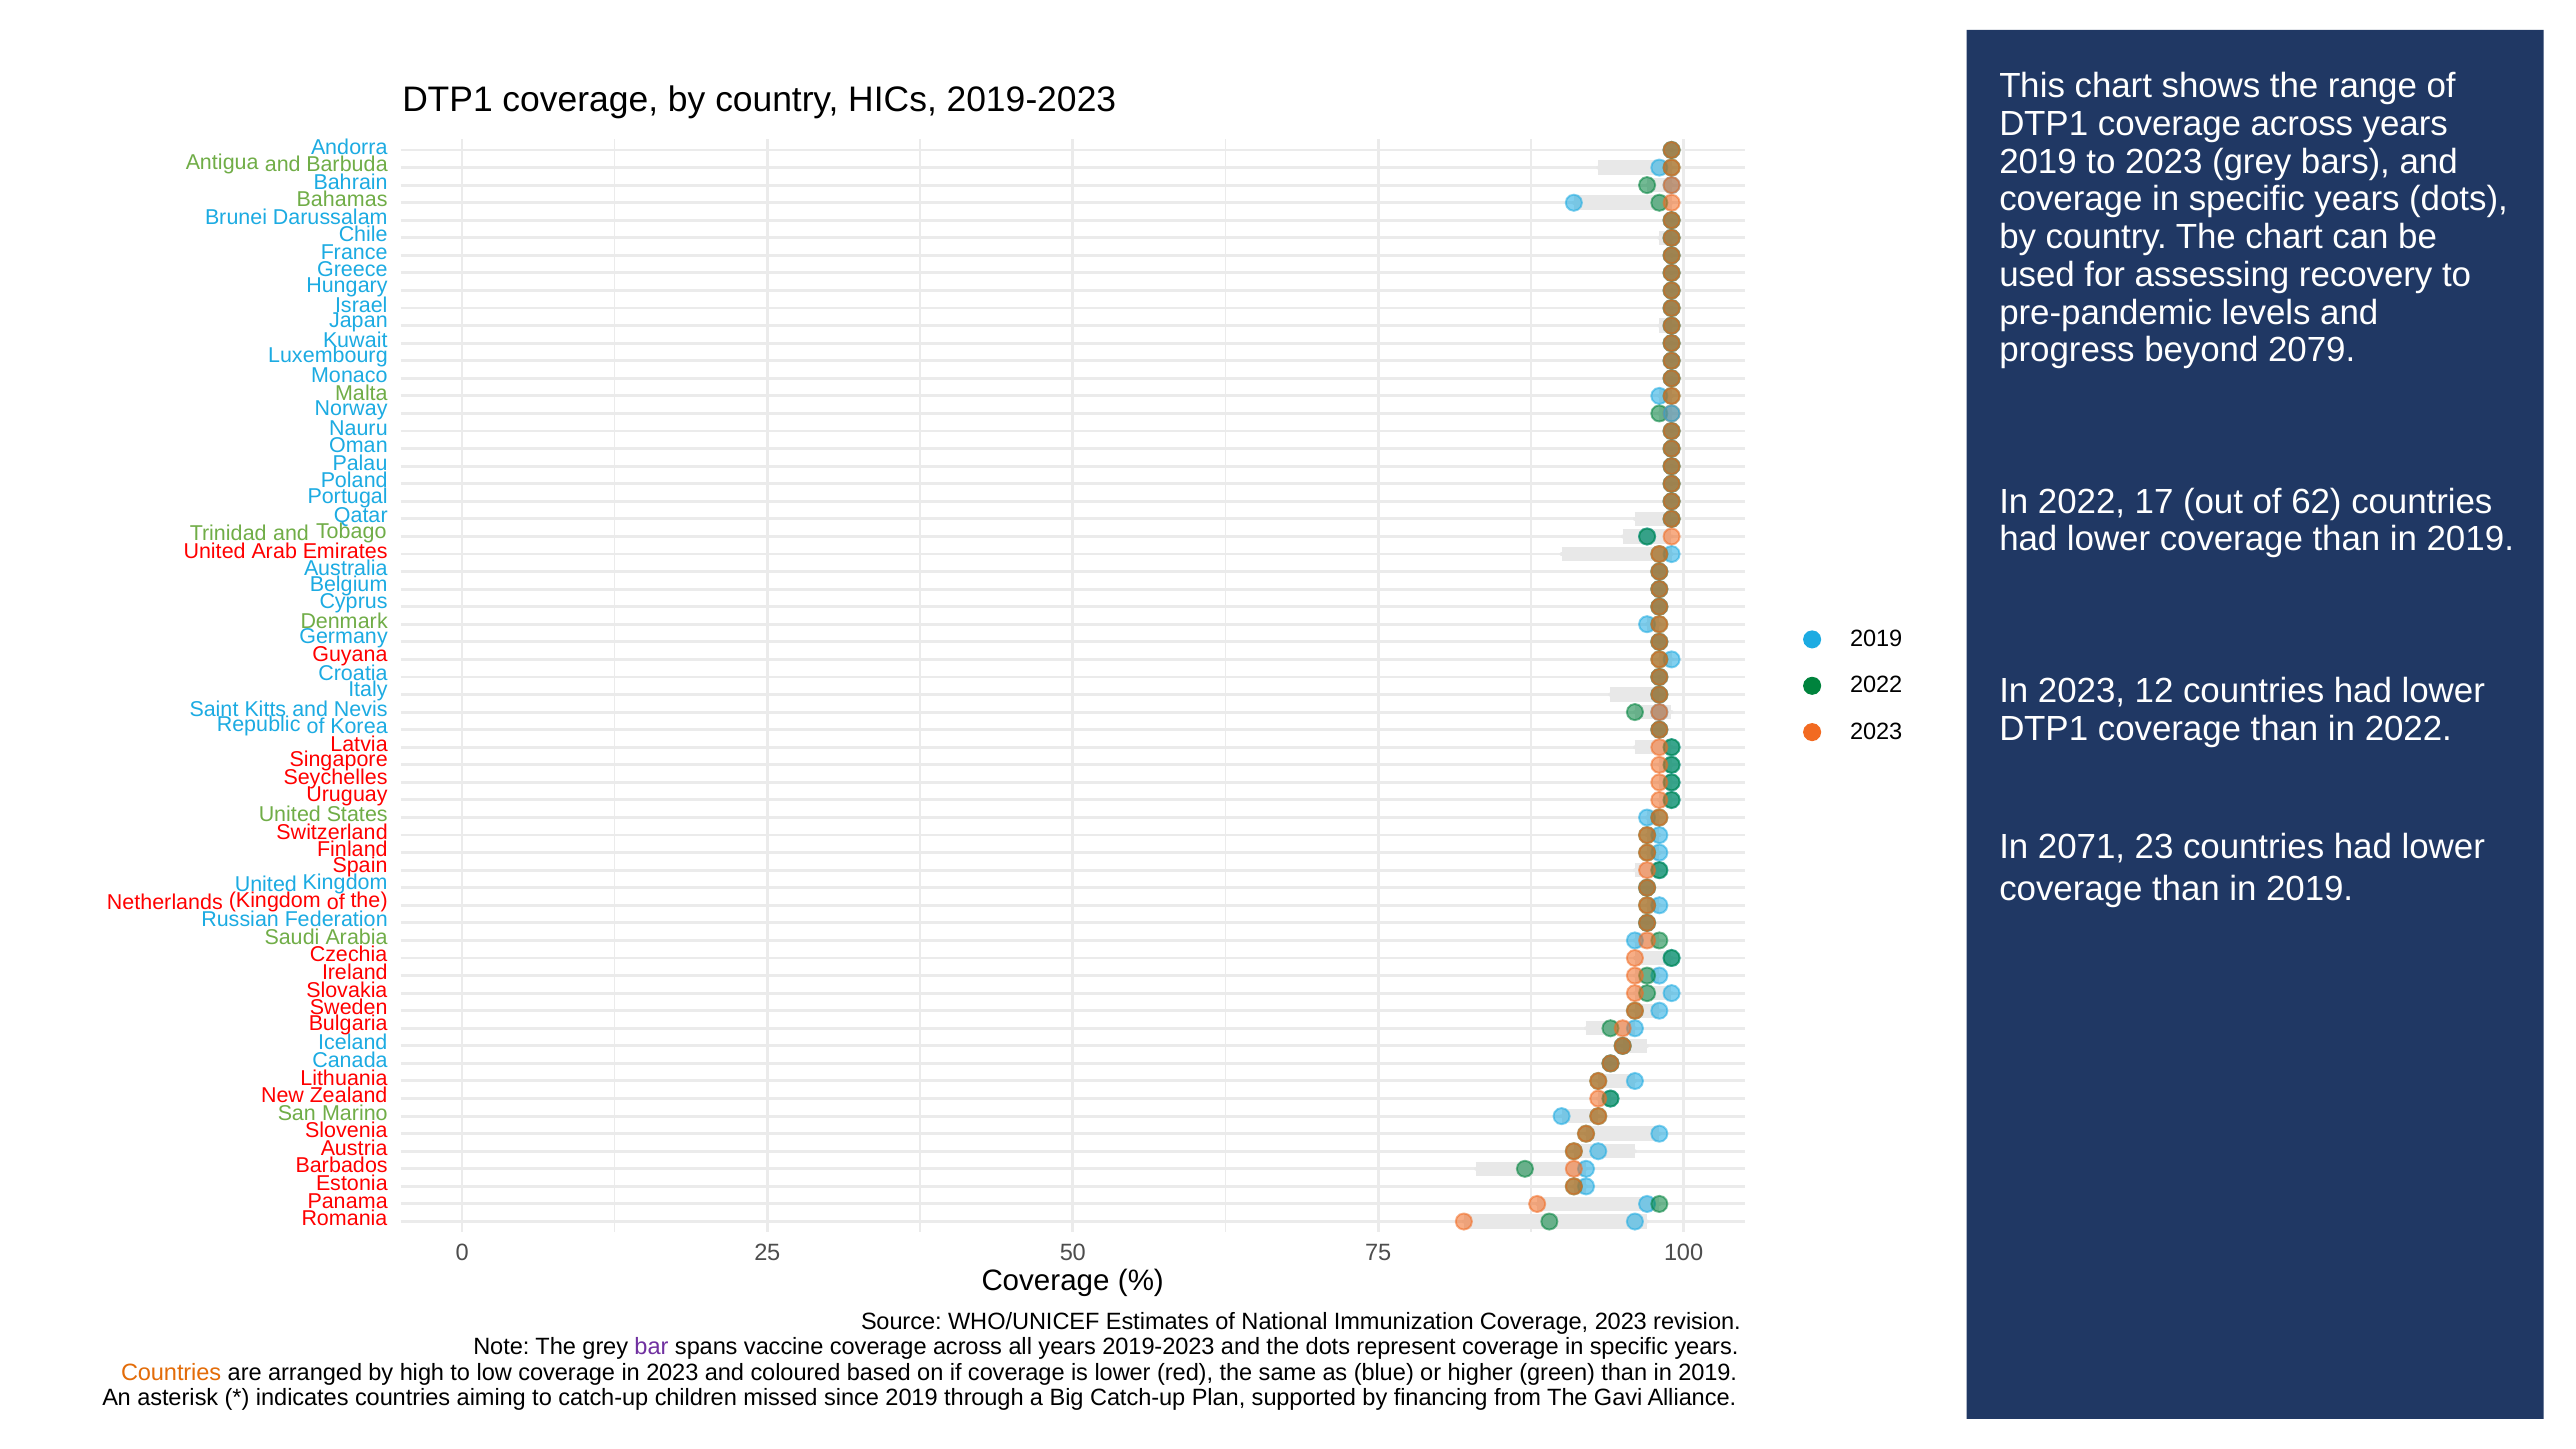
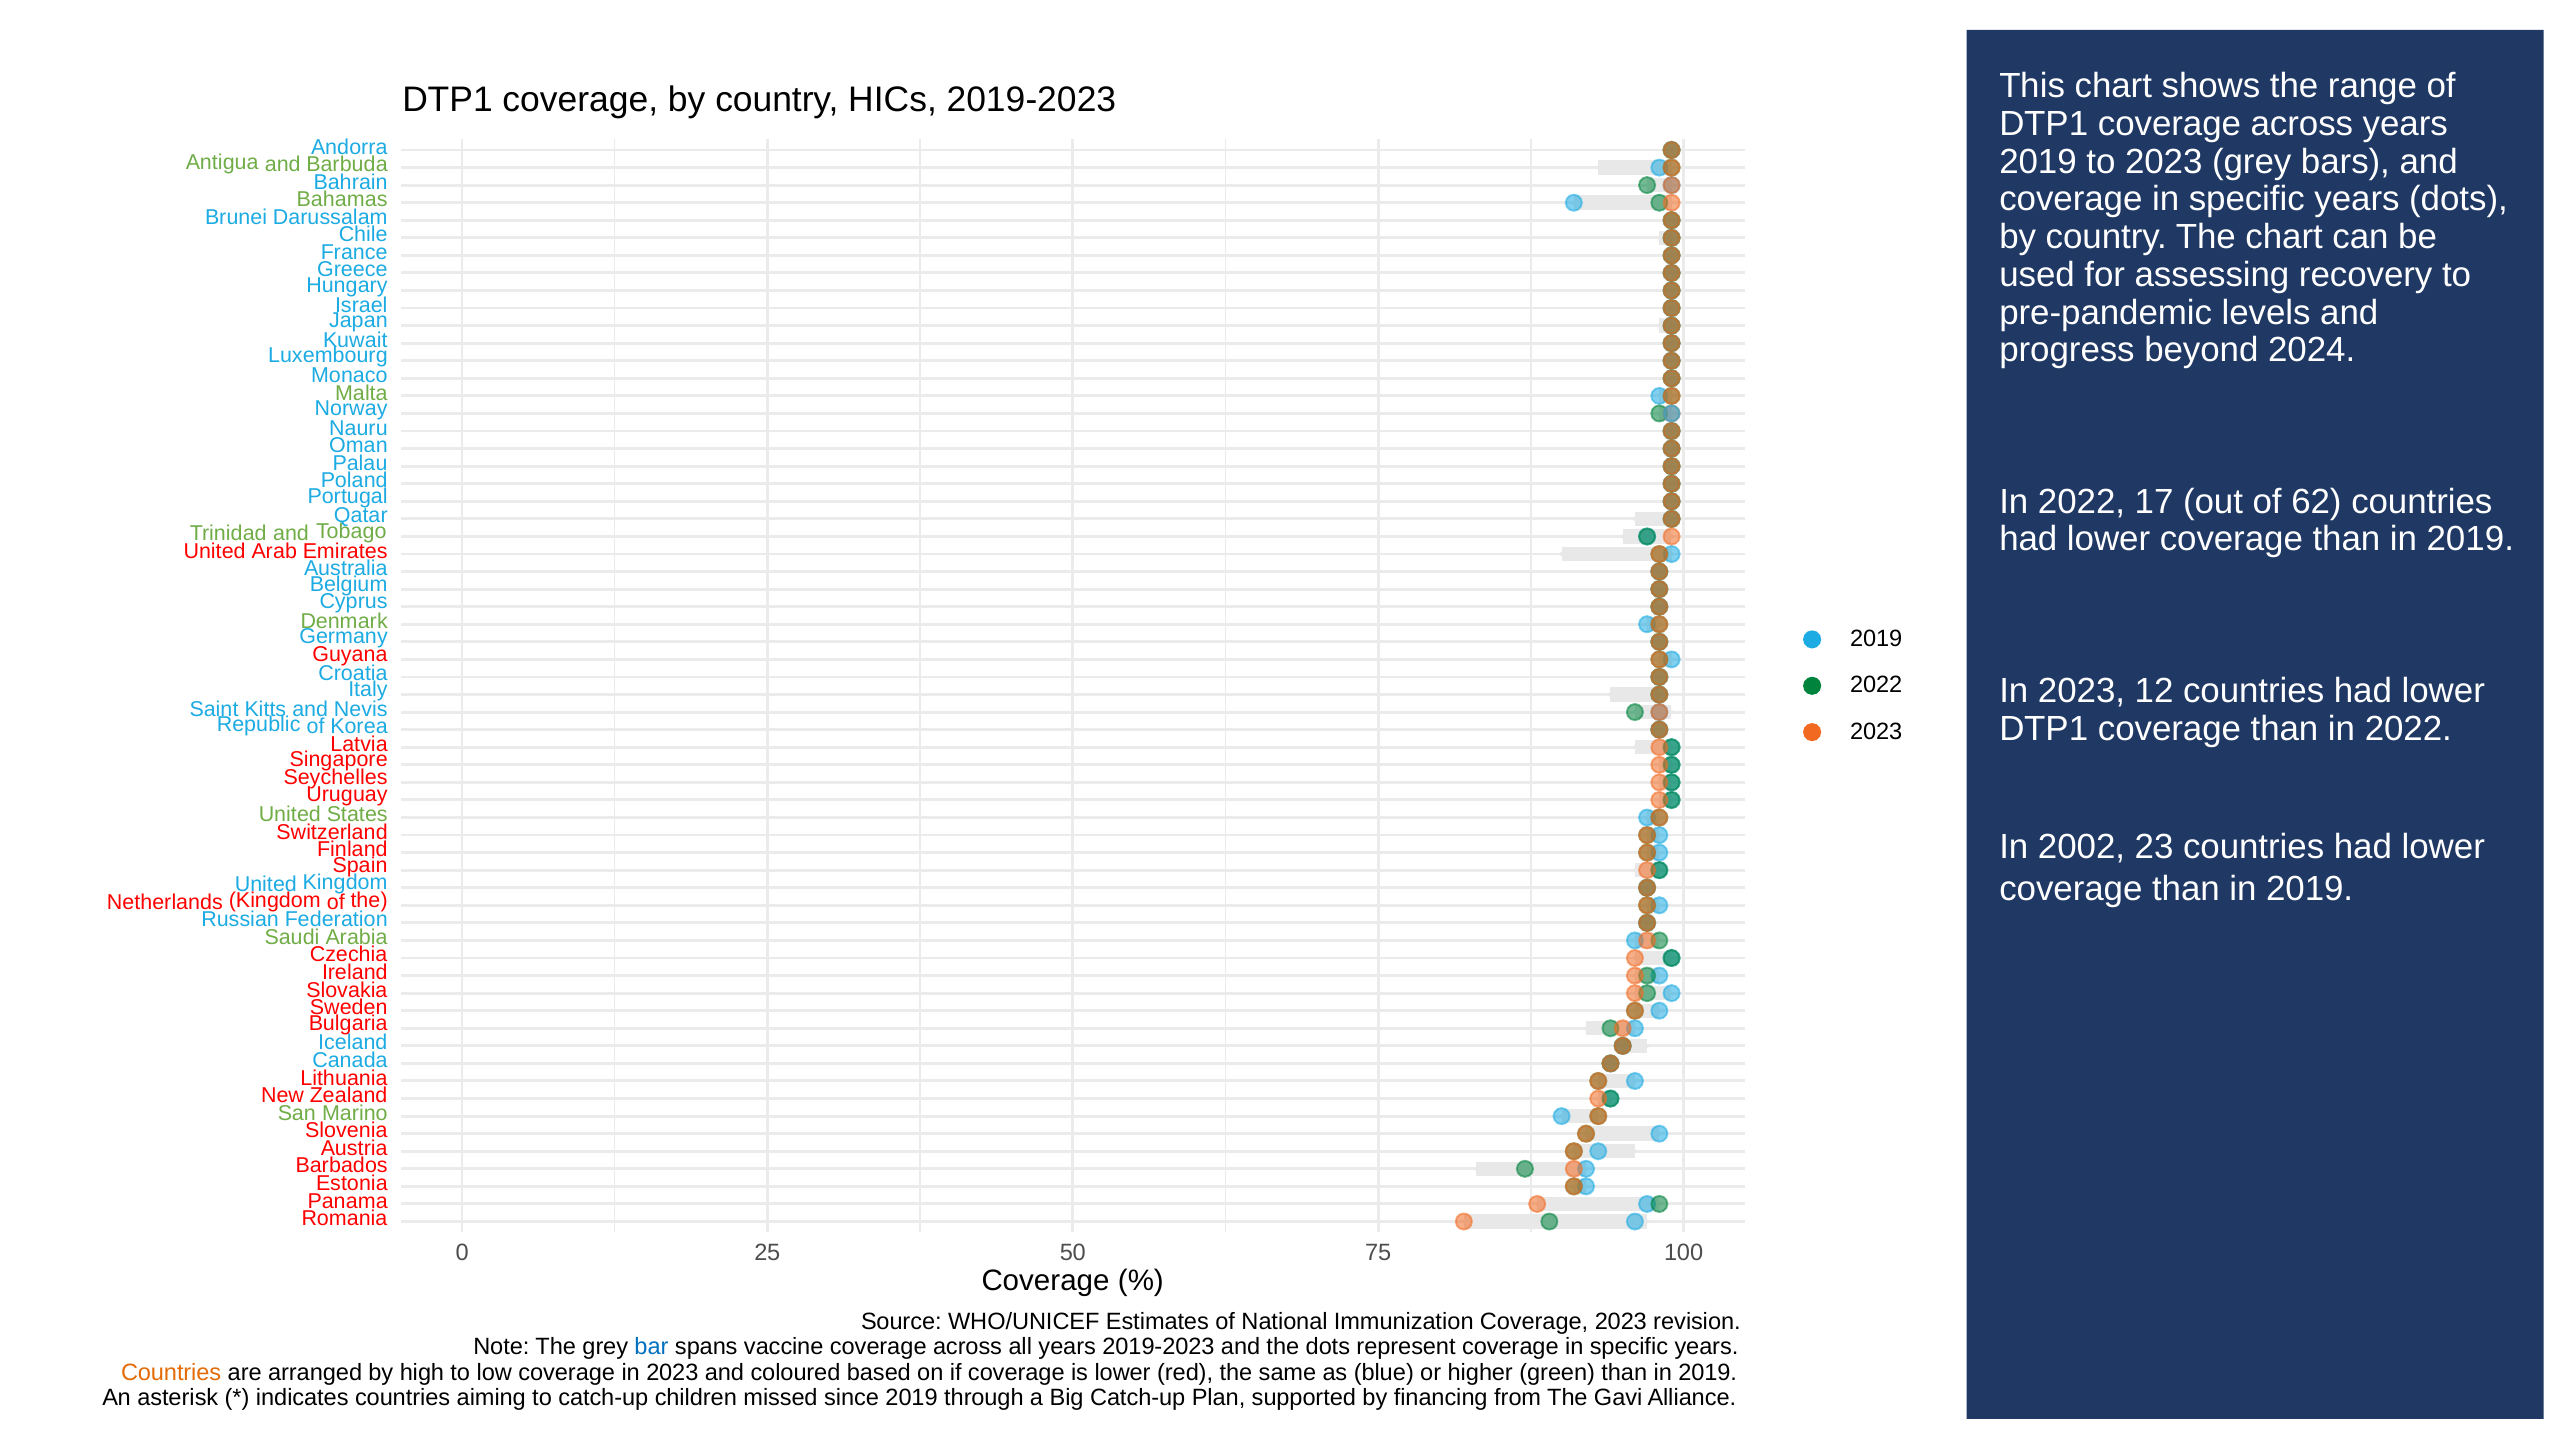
2079: 2079 -> 2024
2071: 2071 -> 2002
bar colour: purple -> blue
